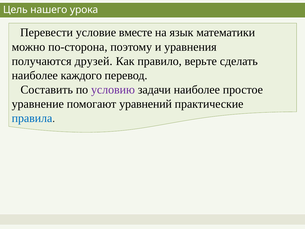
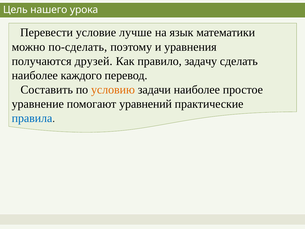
вместе: вместе -> лучше
по-сторона: по-сторона -> по-сделать
верьте: верьте -> задачу
условию colour: purple -> orange
